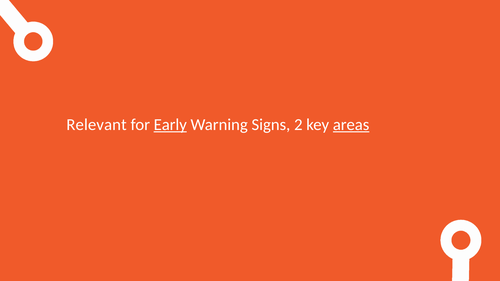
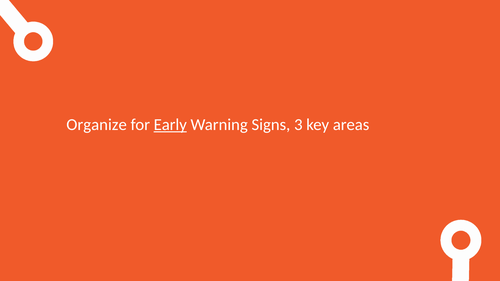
Relevant: Relevant -> Organize
2: 2 -> 3
areas underline: present -> none
